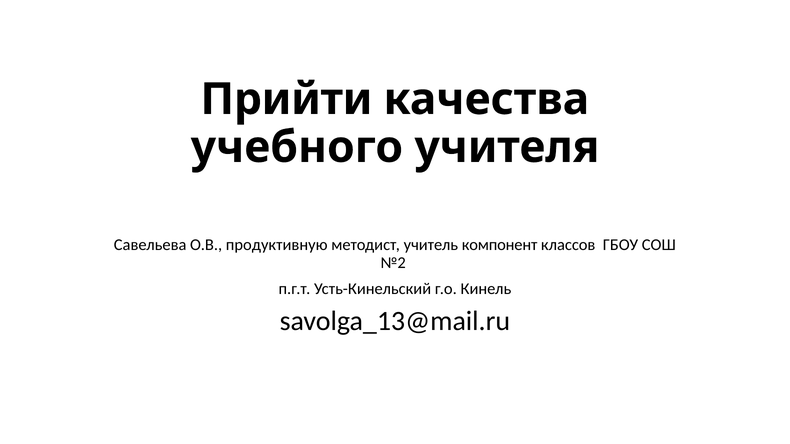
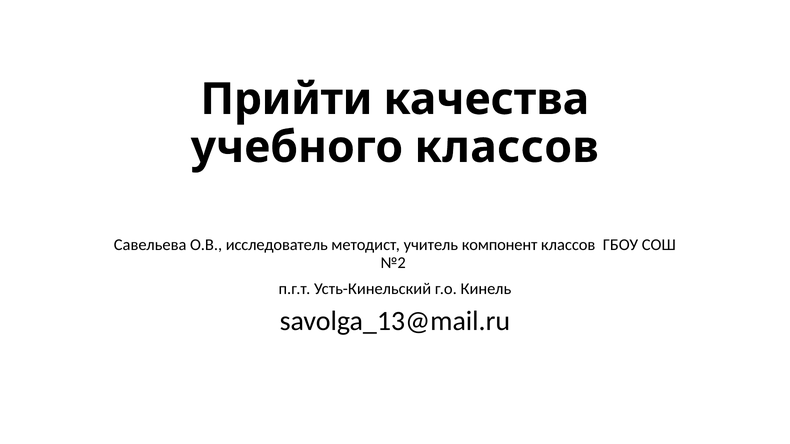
учебного учителя: учителя -> классов
продуктивную: продуктивную -> исследователь
